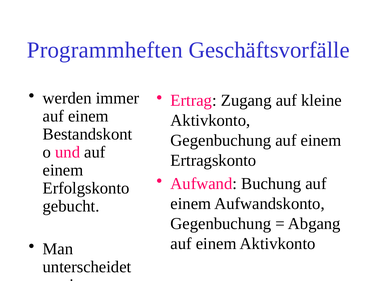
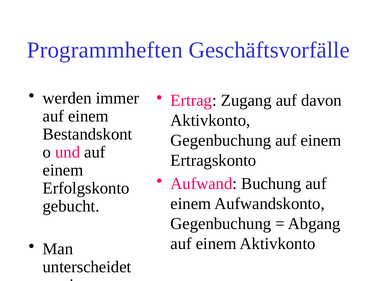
kleine: kleine -> davon
